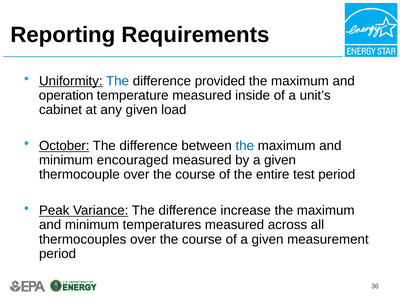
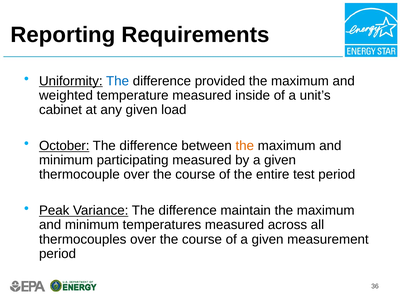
operation: operation -> weighted
the at (245, 146) colour: blue -> orange
encouraged: encouraged -> participating
increase: increase -> maintain
